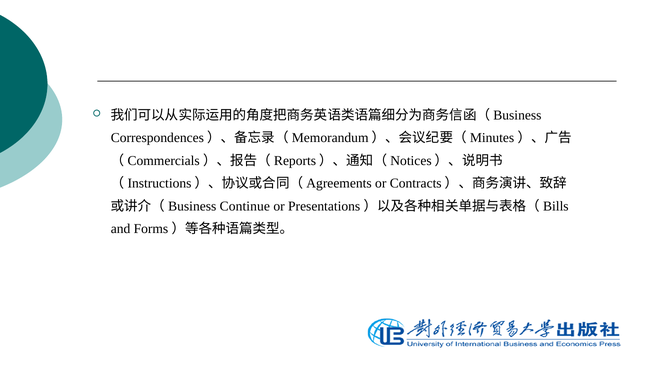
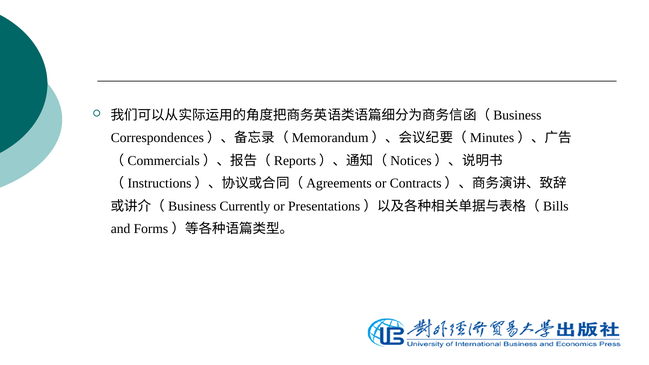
Continue: Continue -> Currently
